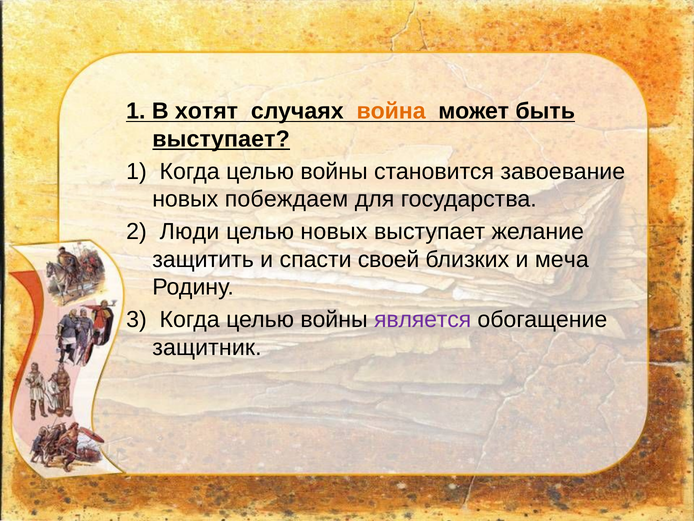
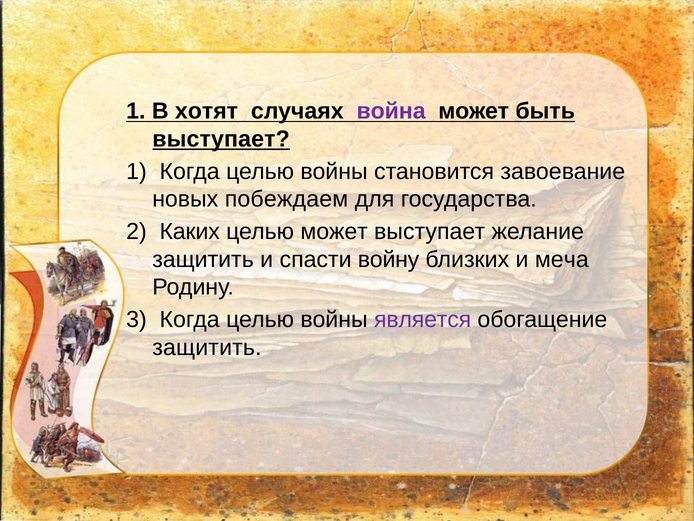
война colour: orange -> purple
Люди: Люди -> Каких
целью новых: новых -> может
своей: своей -> войну
защитник at (207, 347): защитник -> защитить
